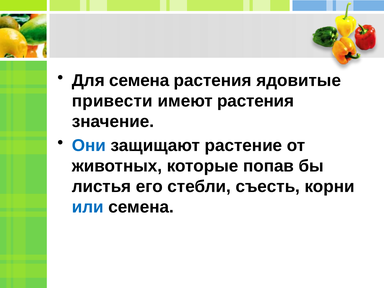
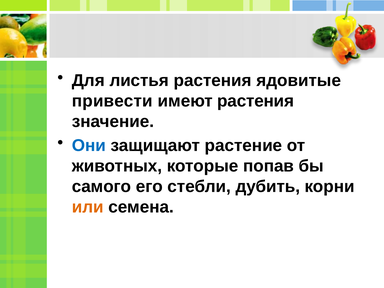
Для семена: семена -> листья
листья: листья -> самого
съесть: съесть -> дубить
или colour: blue -> orange
